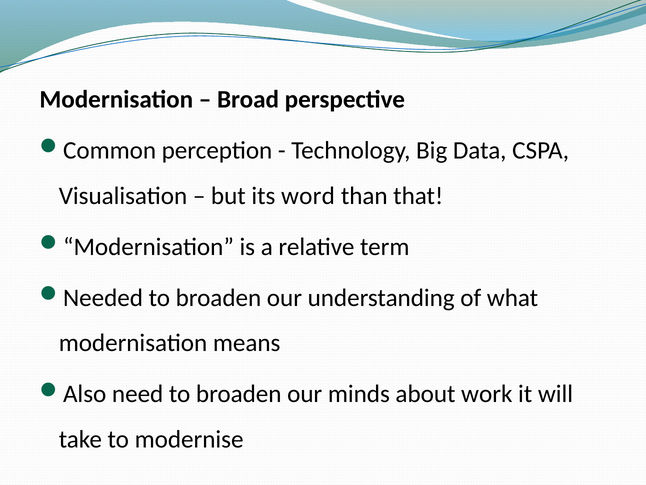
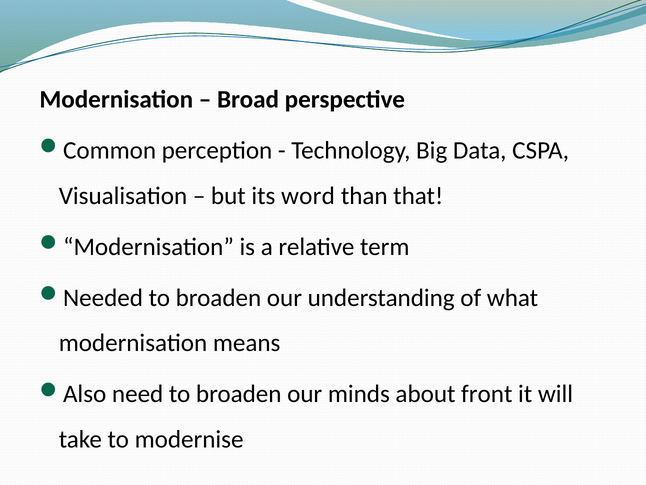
work: work -> front
